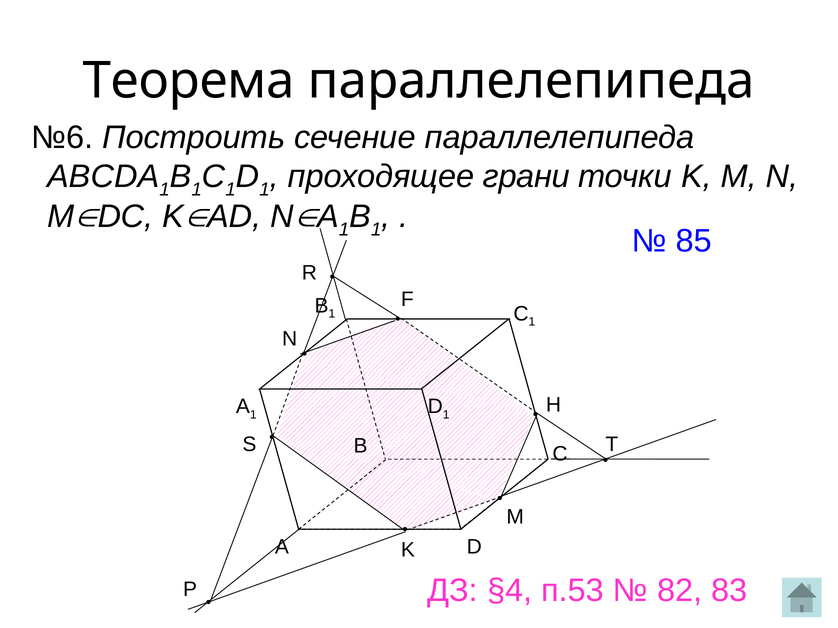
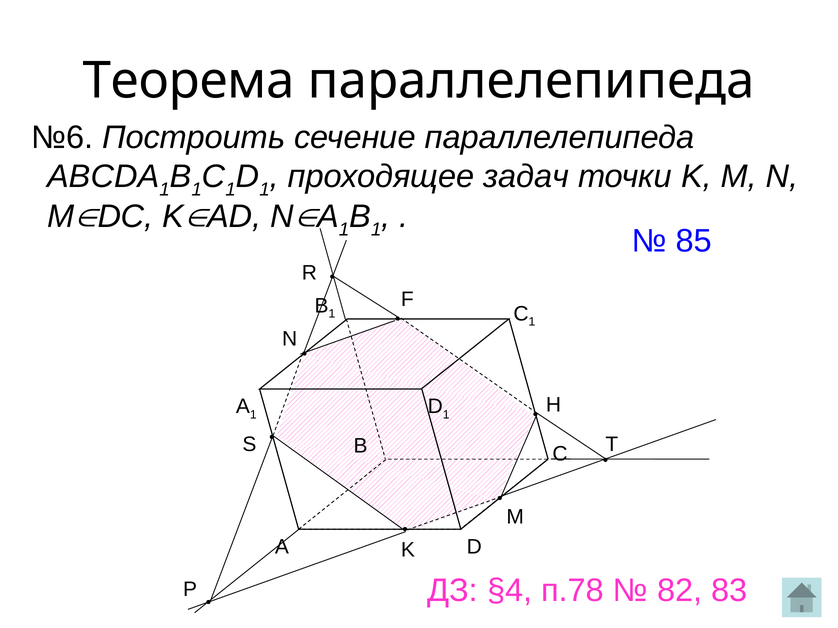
грани: грани -> задач
п.53: п.53 -> п.78
